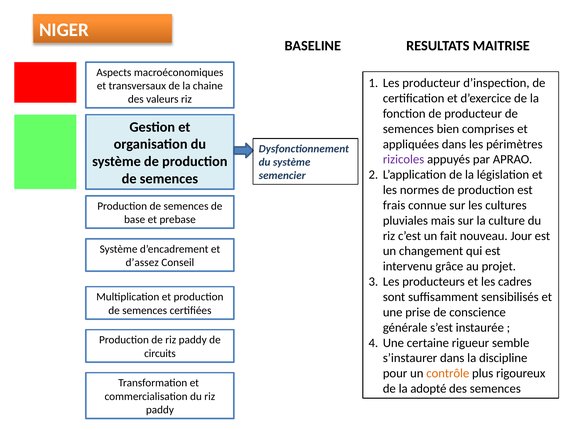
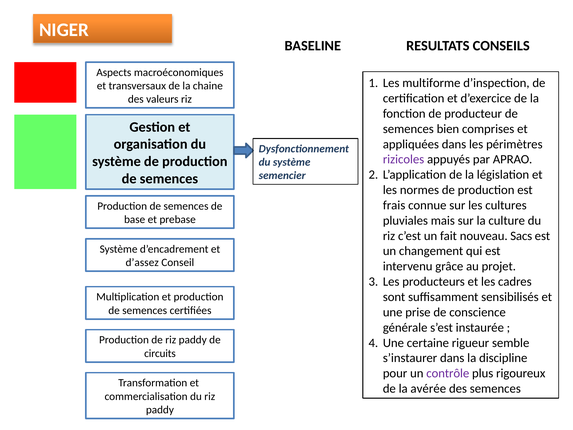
MAITRISE: MAITRISE -> CONSEILS
Les producteur: producteur -> multiforme
Jour: Jour -> Sacs
contrôle colour: orange -> purple
adopté: adopté -> avérée
